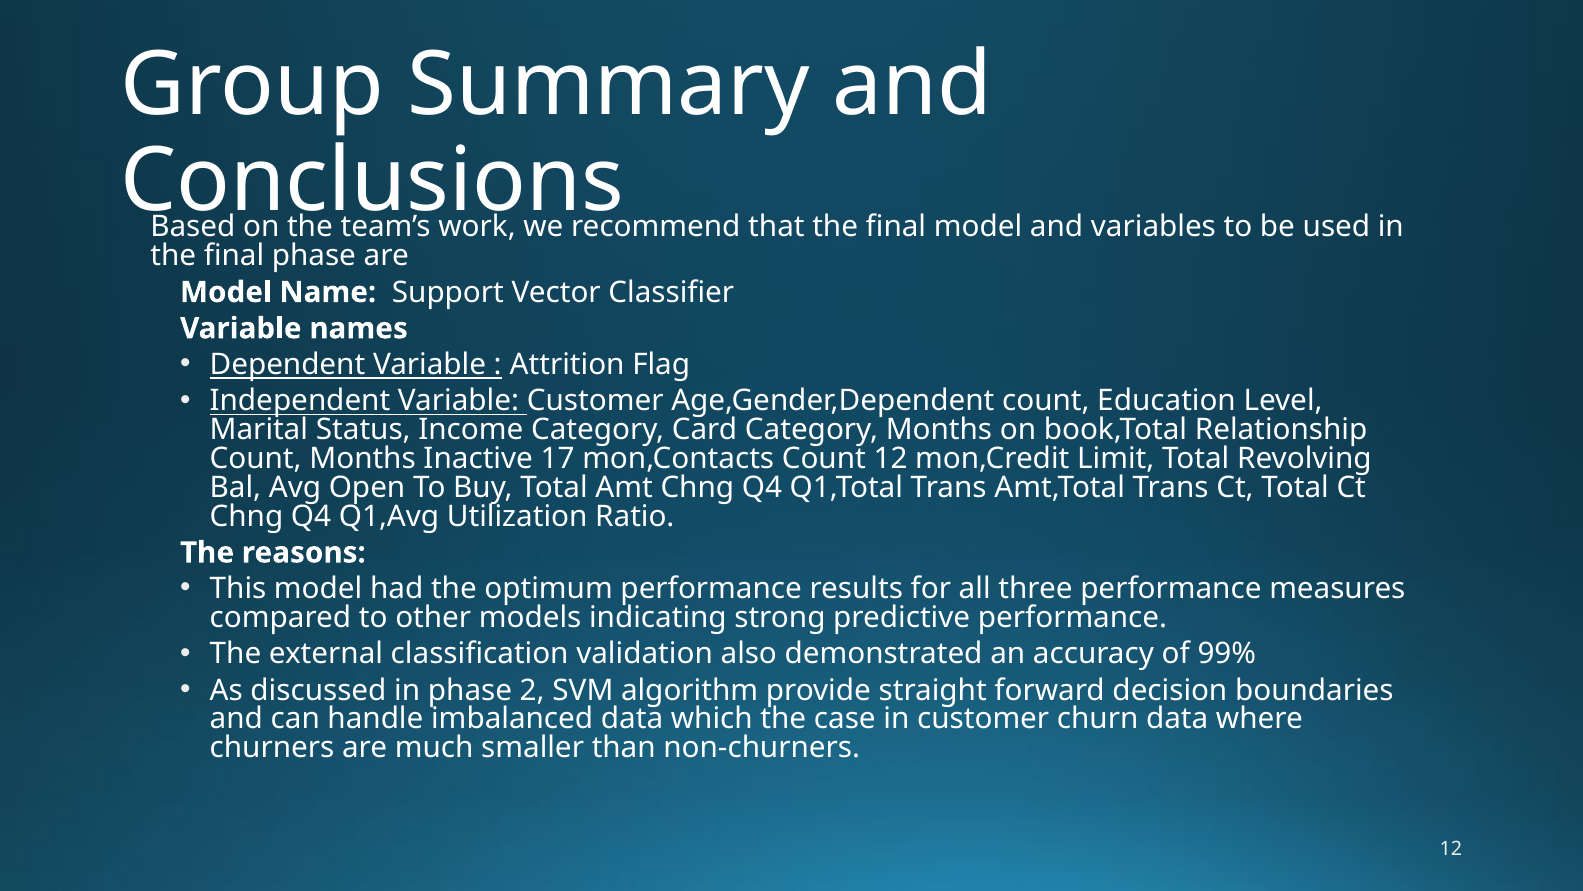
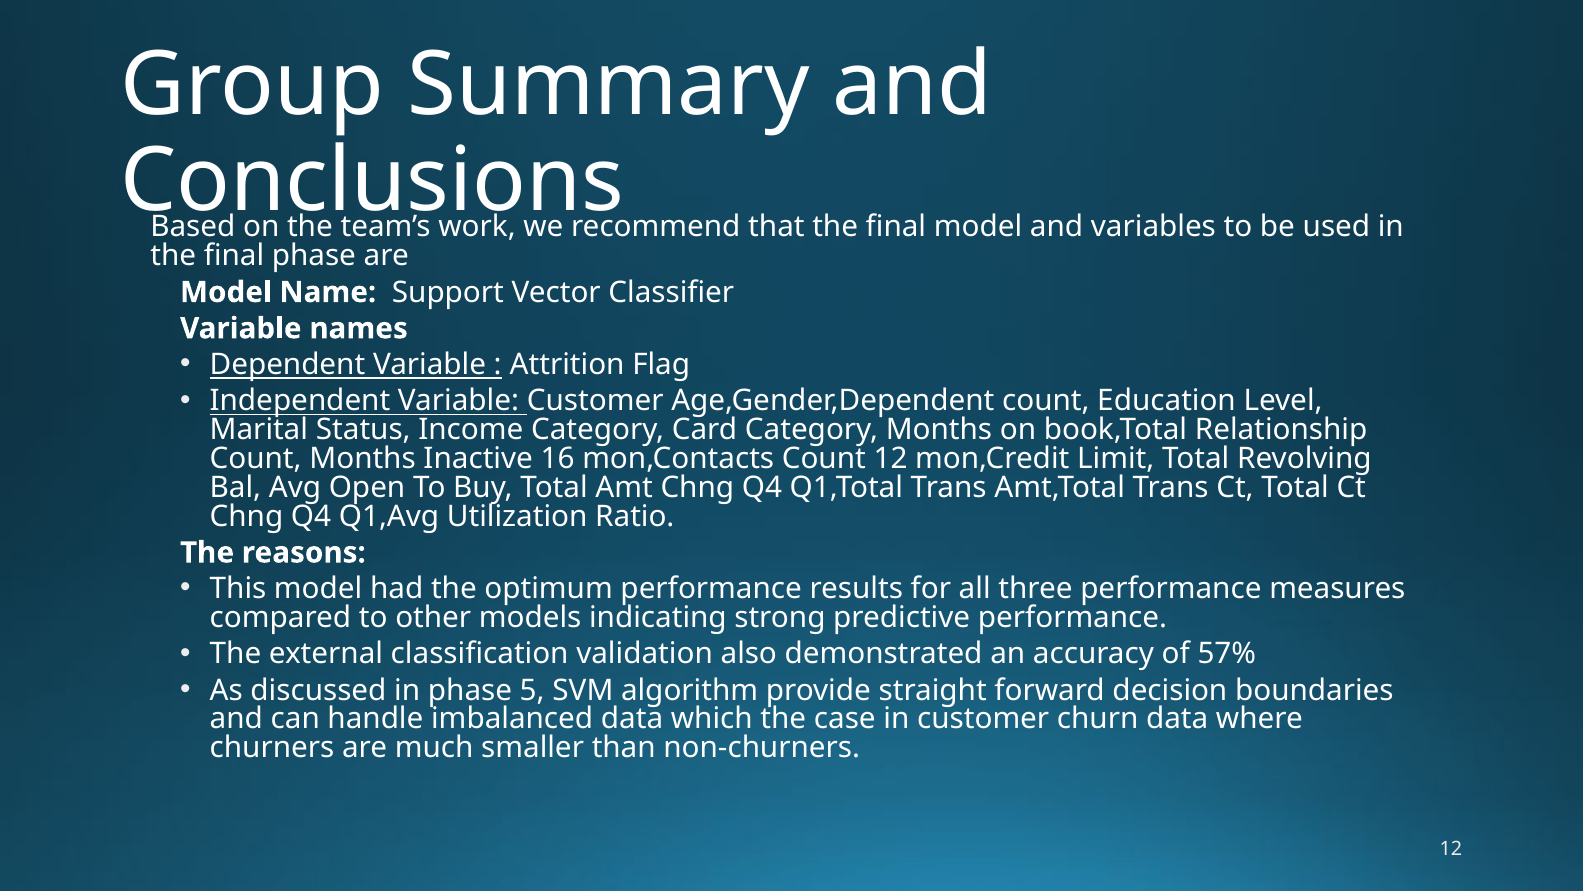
17: 17 -> 16
99%: 99% -> 57%
2: 2 -> 5
